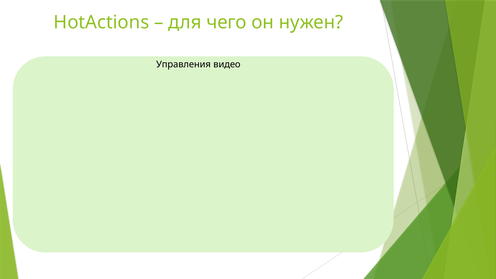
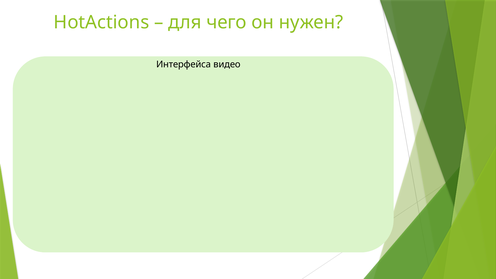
Управления: Управления -> Интерфейса
